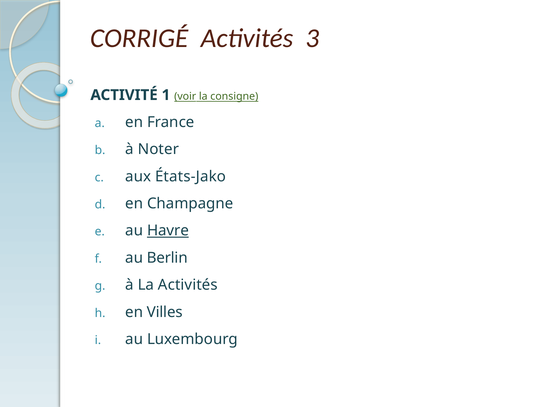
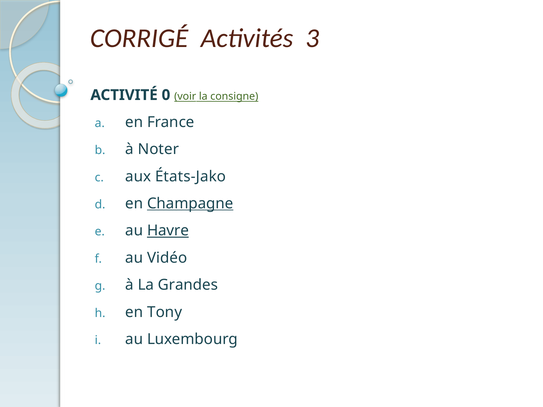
1: 1 -> 0
Champagne underline: none -> present
Berlin: Berlin -> Vidéo
La Activités: Activités -> Grandes
Villes: Villes -> Tony
